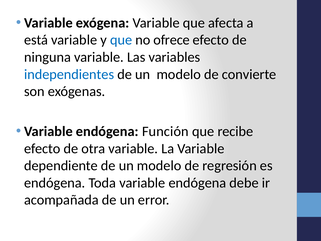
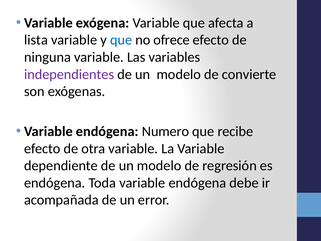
está: está -> lista
independientes colour: blue -> purple
Función: Función -> Numero
